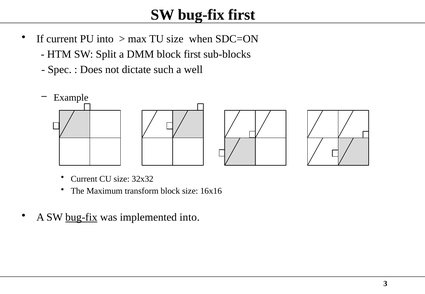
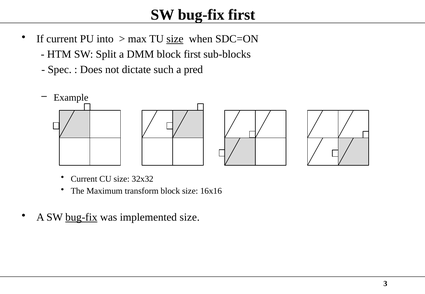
size at (175, 39) underline: none -> present
well: well -> pred
implemented into: into -> size
